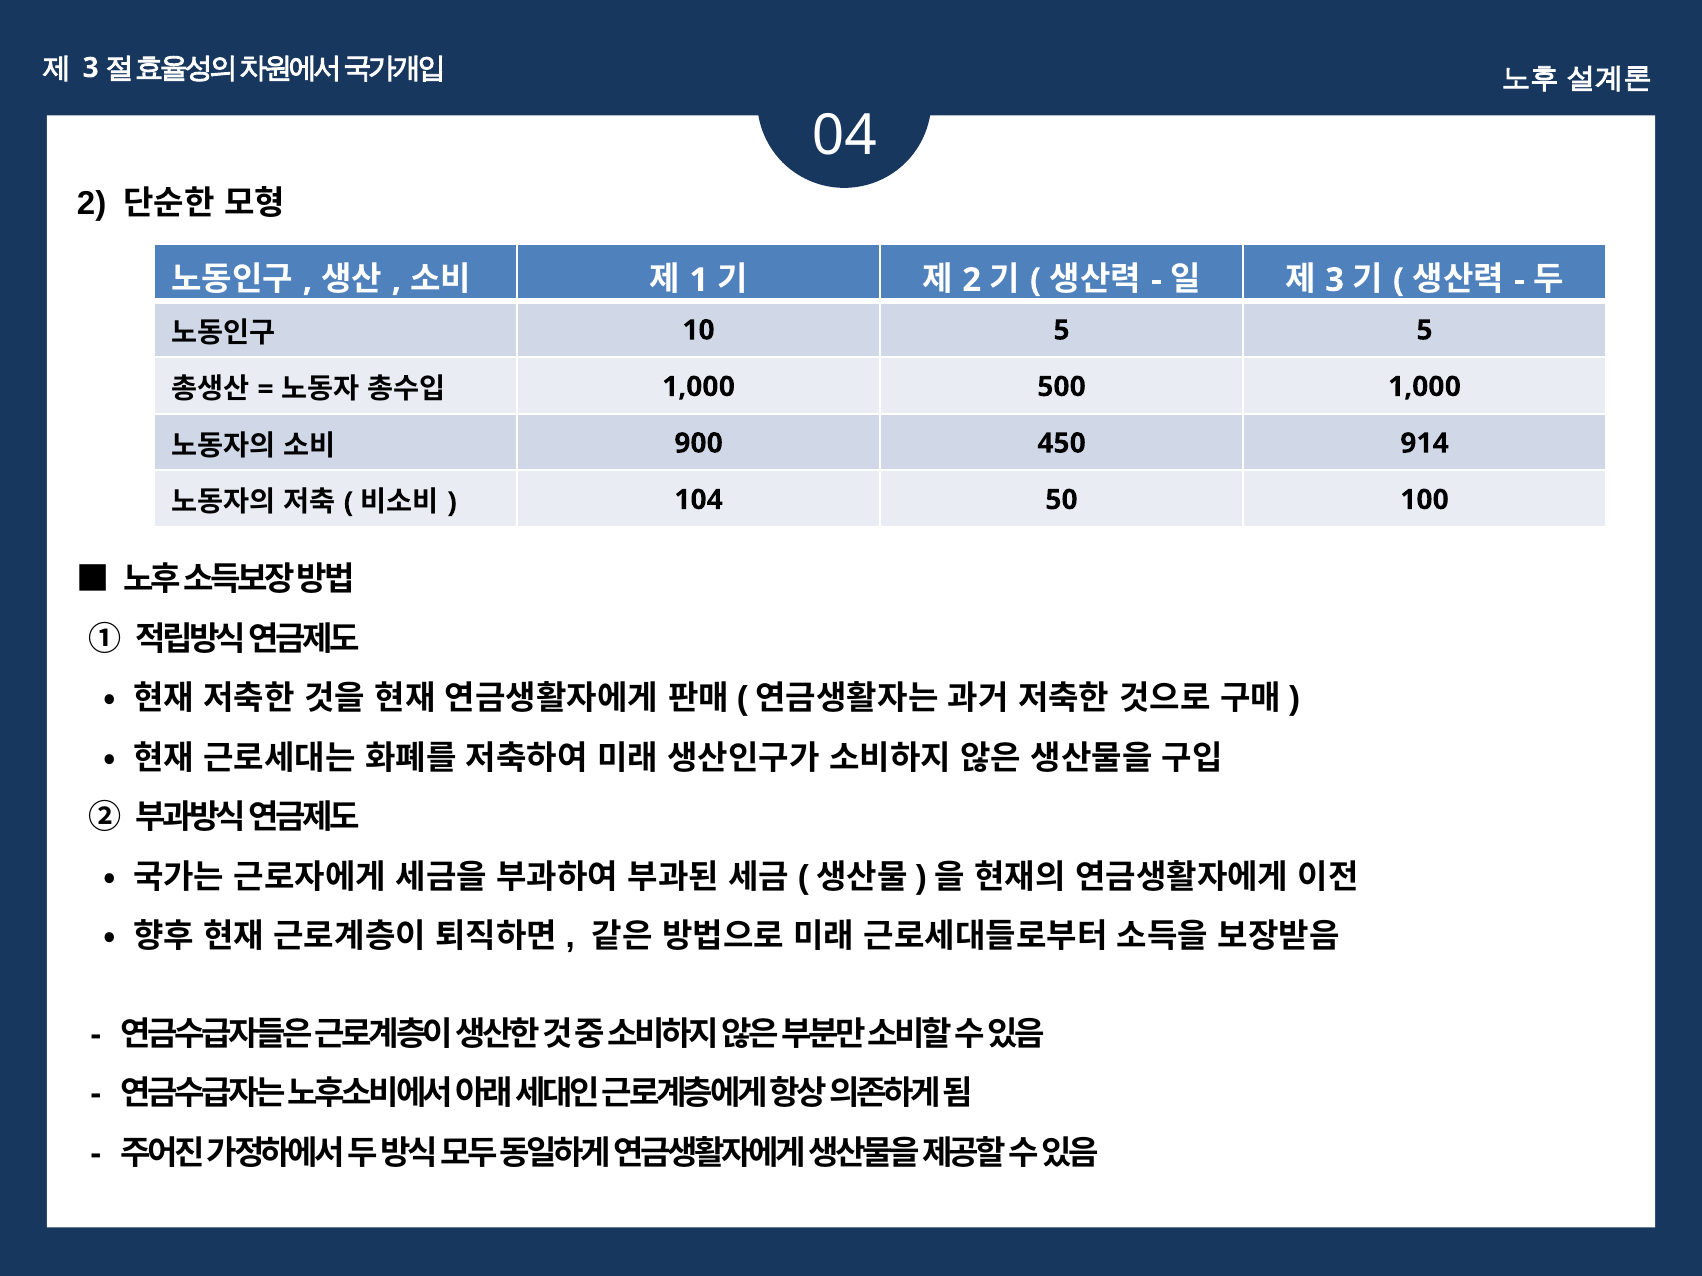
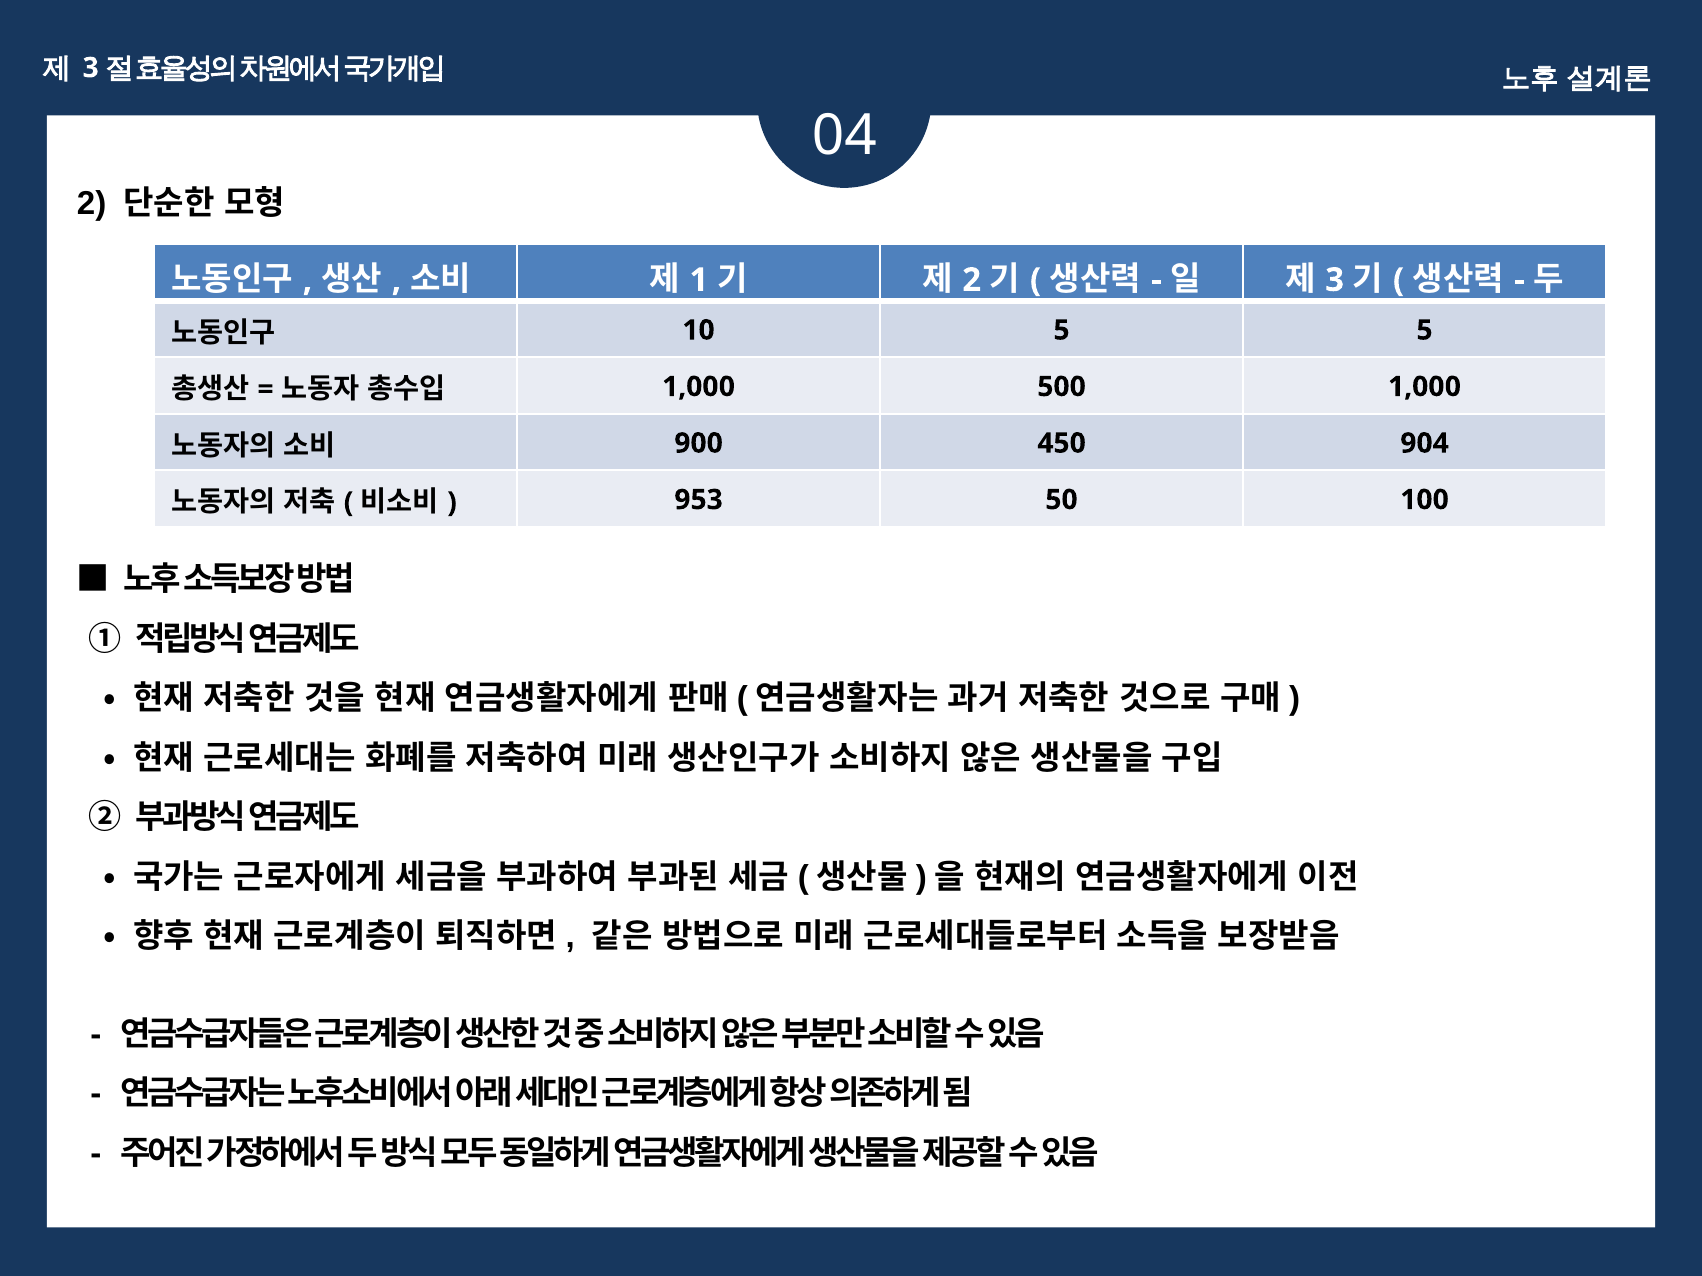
914: 914 -> 904
104: 104 -> 953
